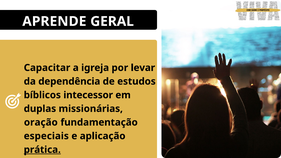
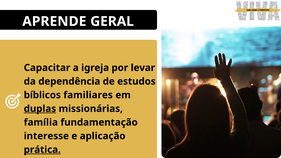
intecessor: intecessor -> familiares
duplas underline: none -> present
oração: oração -> família
especiais: especiais -> interesse
